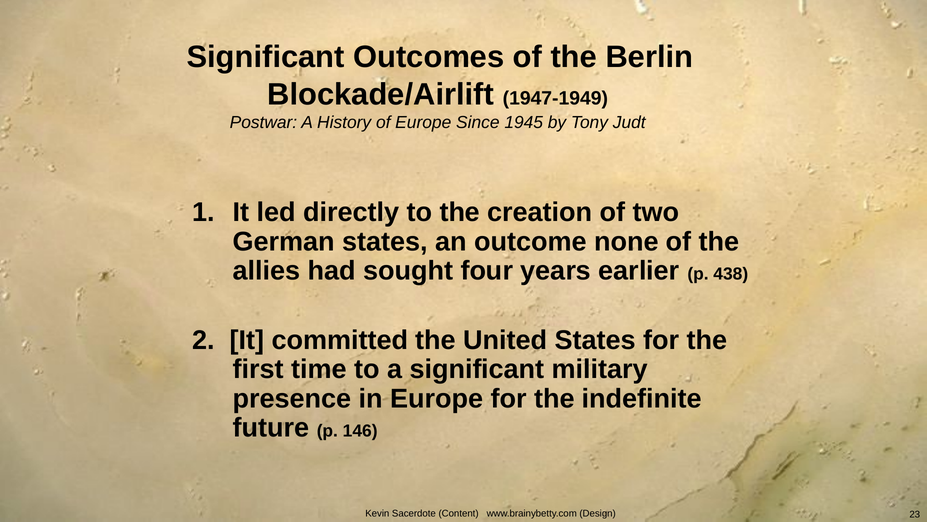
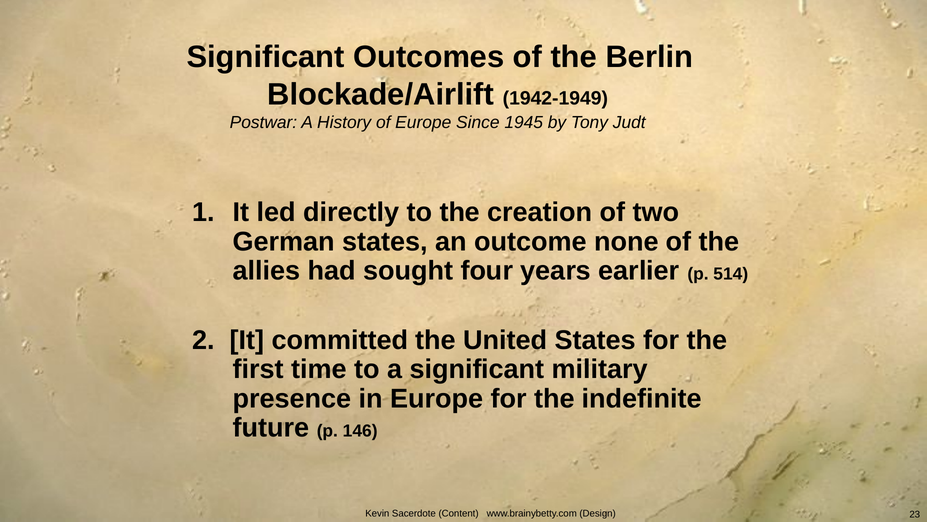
1947-1949: 1947-1949 -> 1942-1949
438: 438 -> 514
